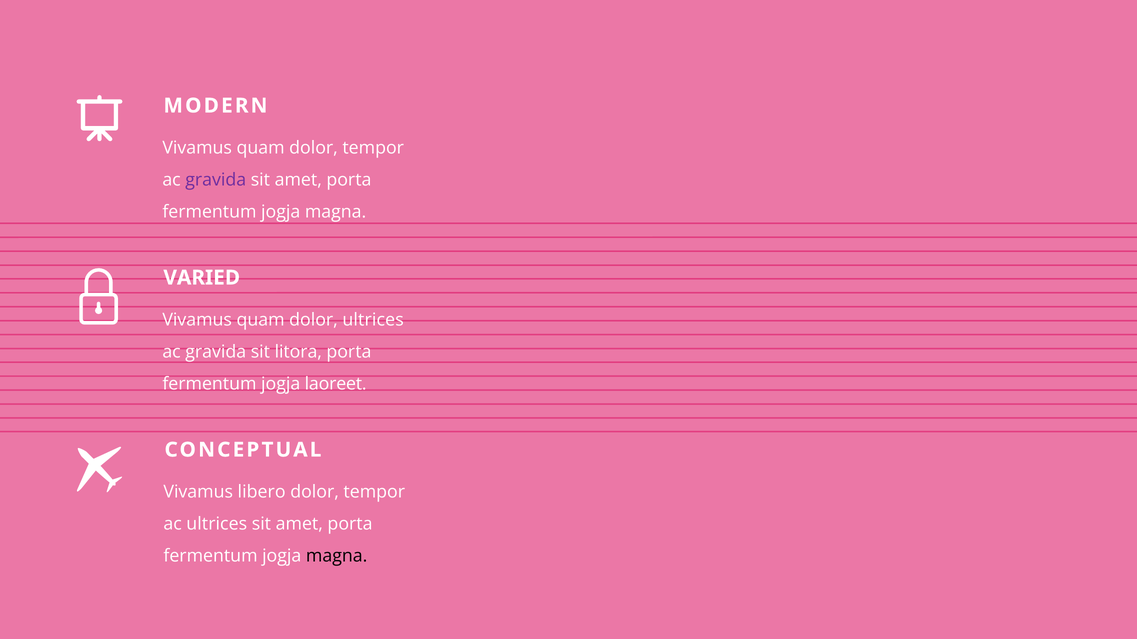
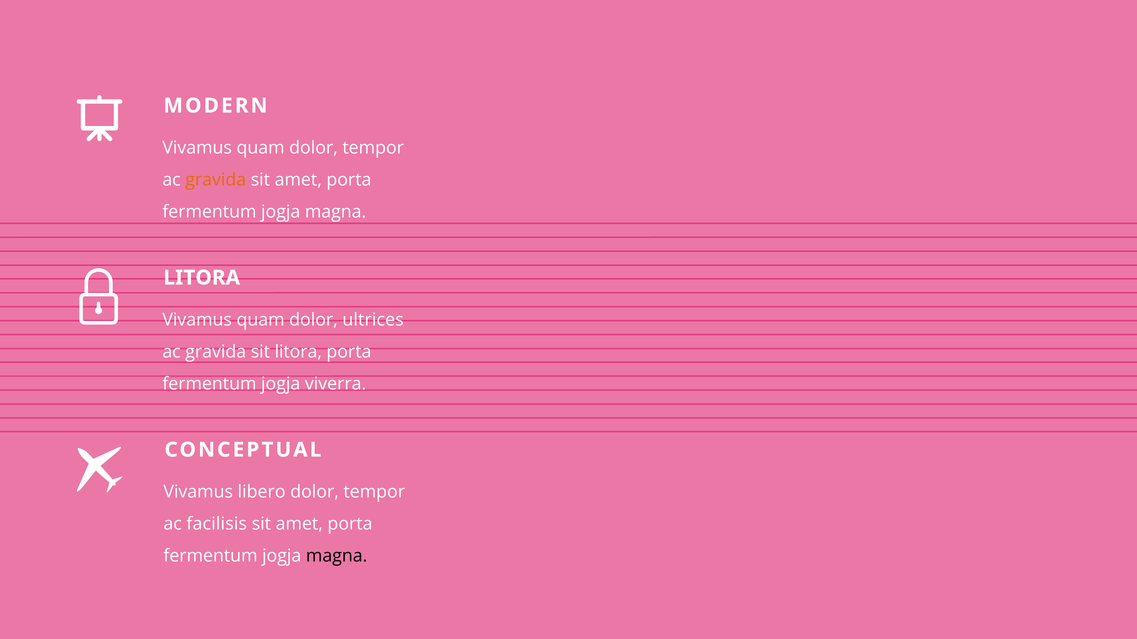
gravida at (216, 180) colour: purple -> orange
VARIED at (202, 278): VARIED -> LITORA
laoreet: laoreet -> viverra
ac ultrices: ultrices -> facilisis
